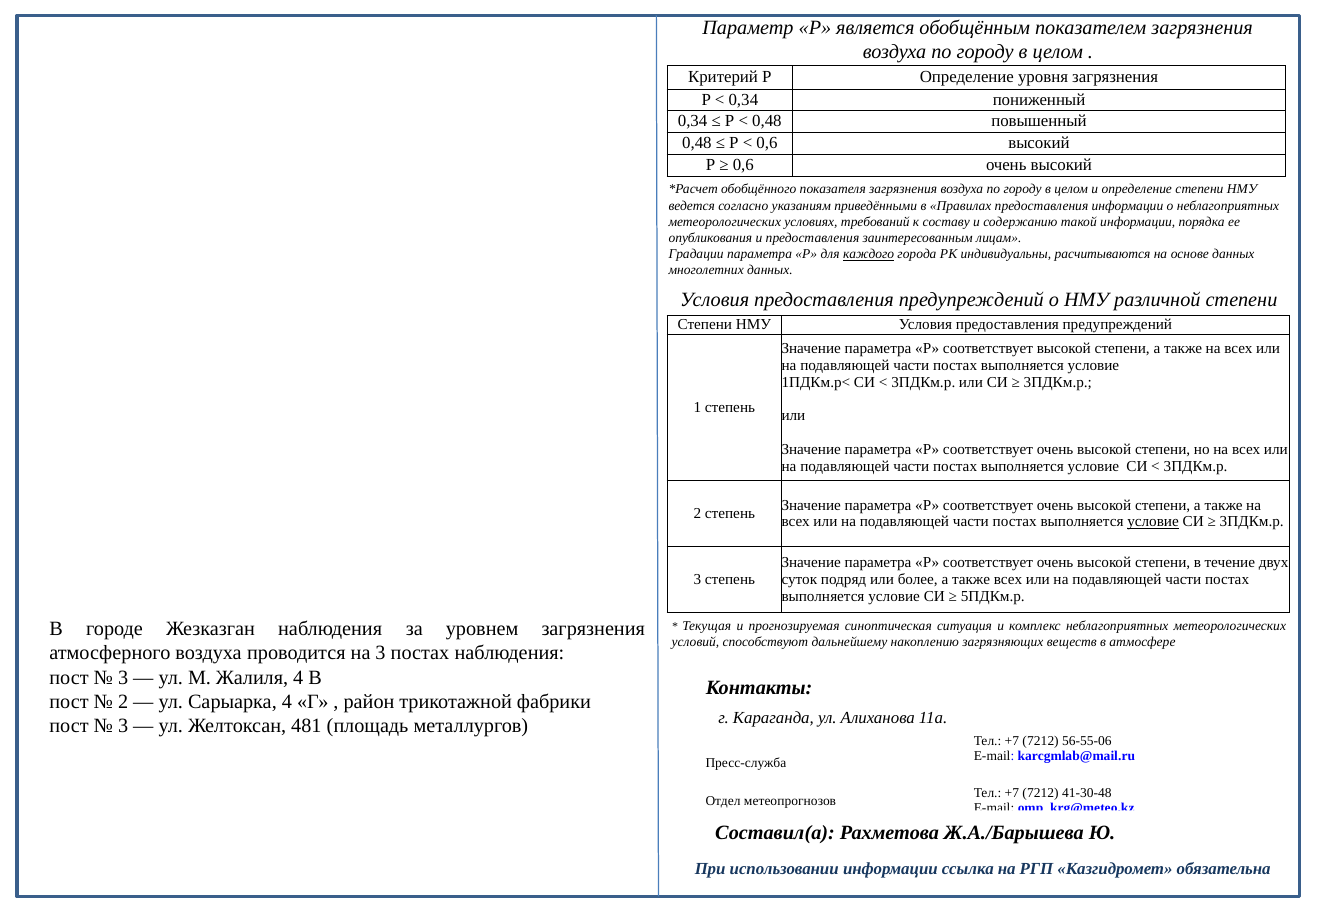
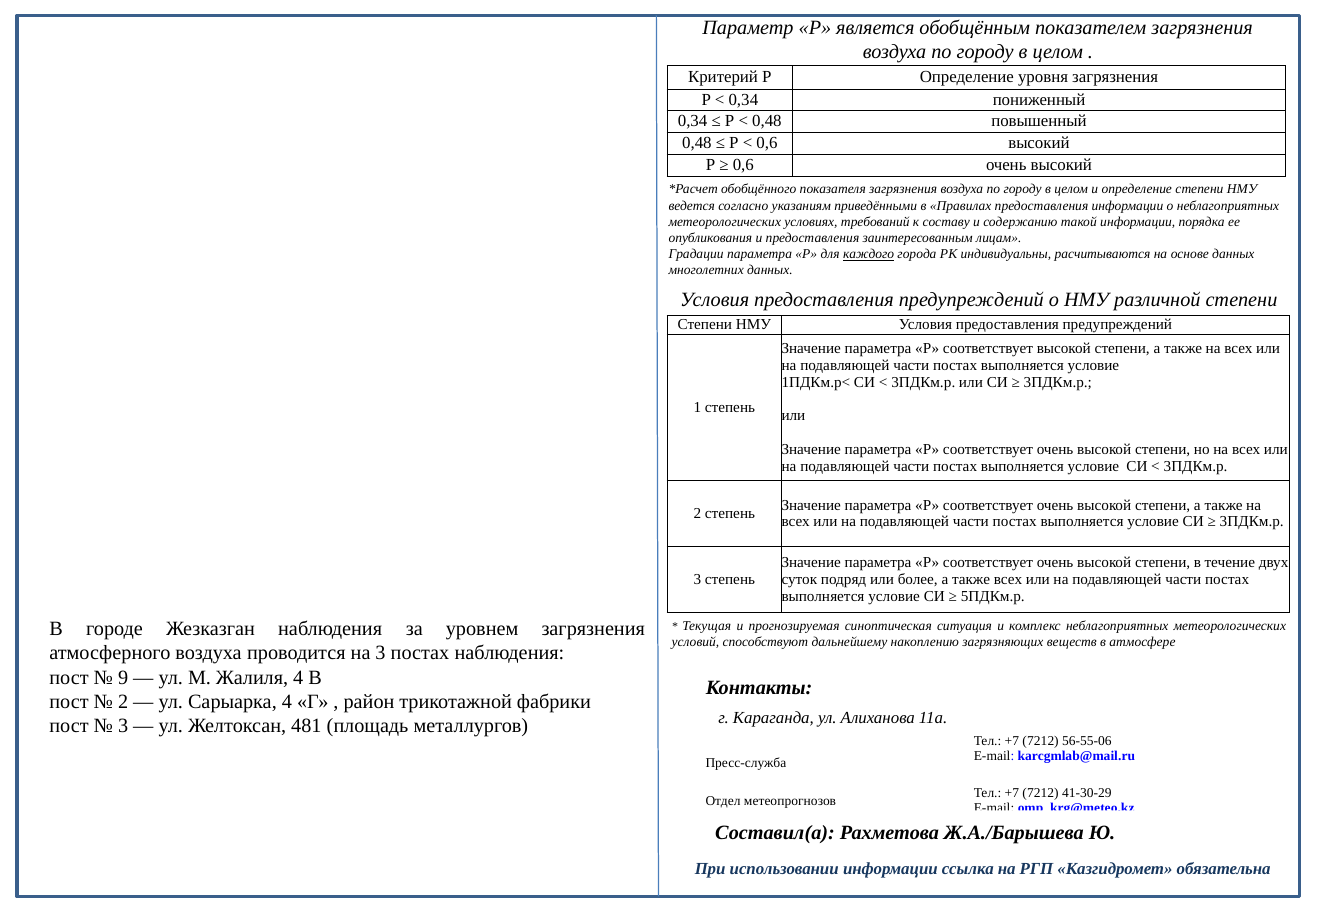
условие at (1153, 522) underline: present -> none
3 at (123, 677): 3 -> 9
41-30-48: 41-30-48 -> 41-30-29
